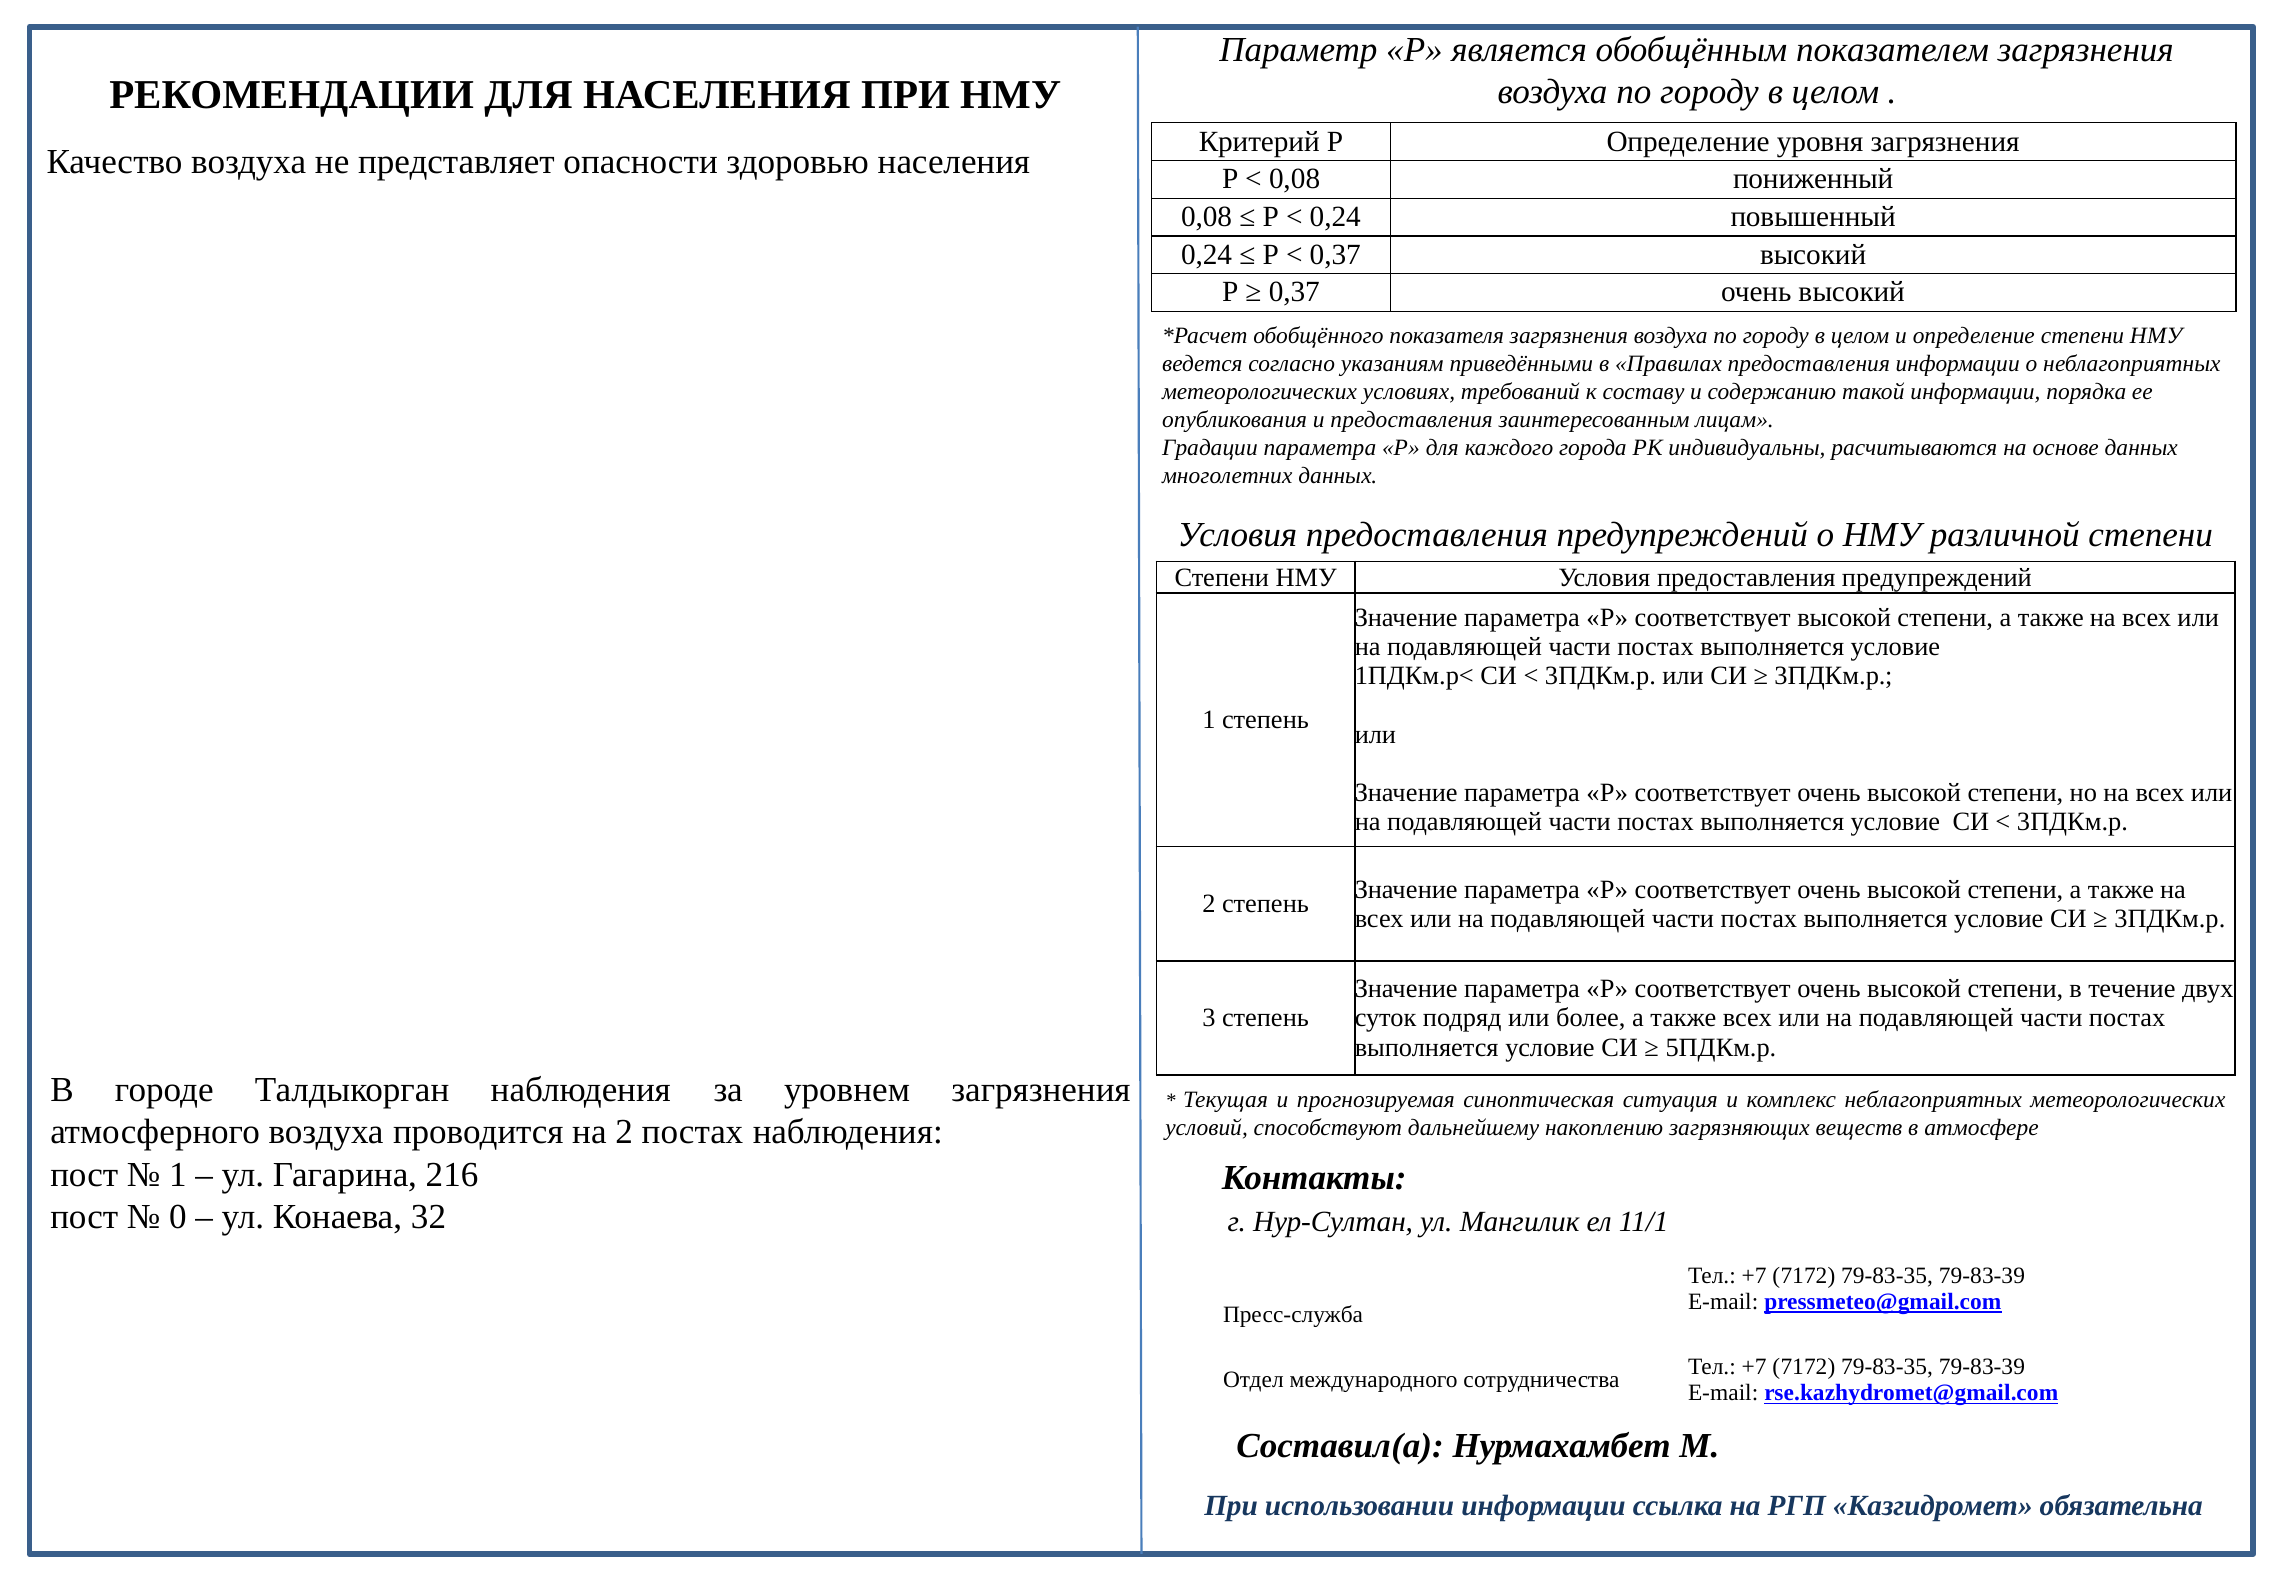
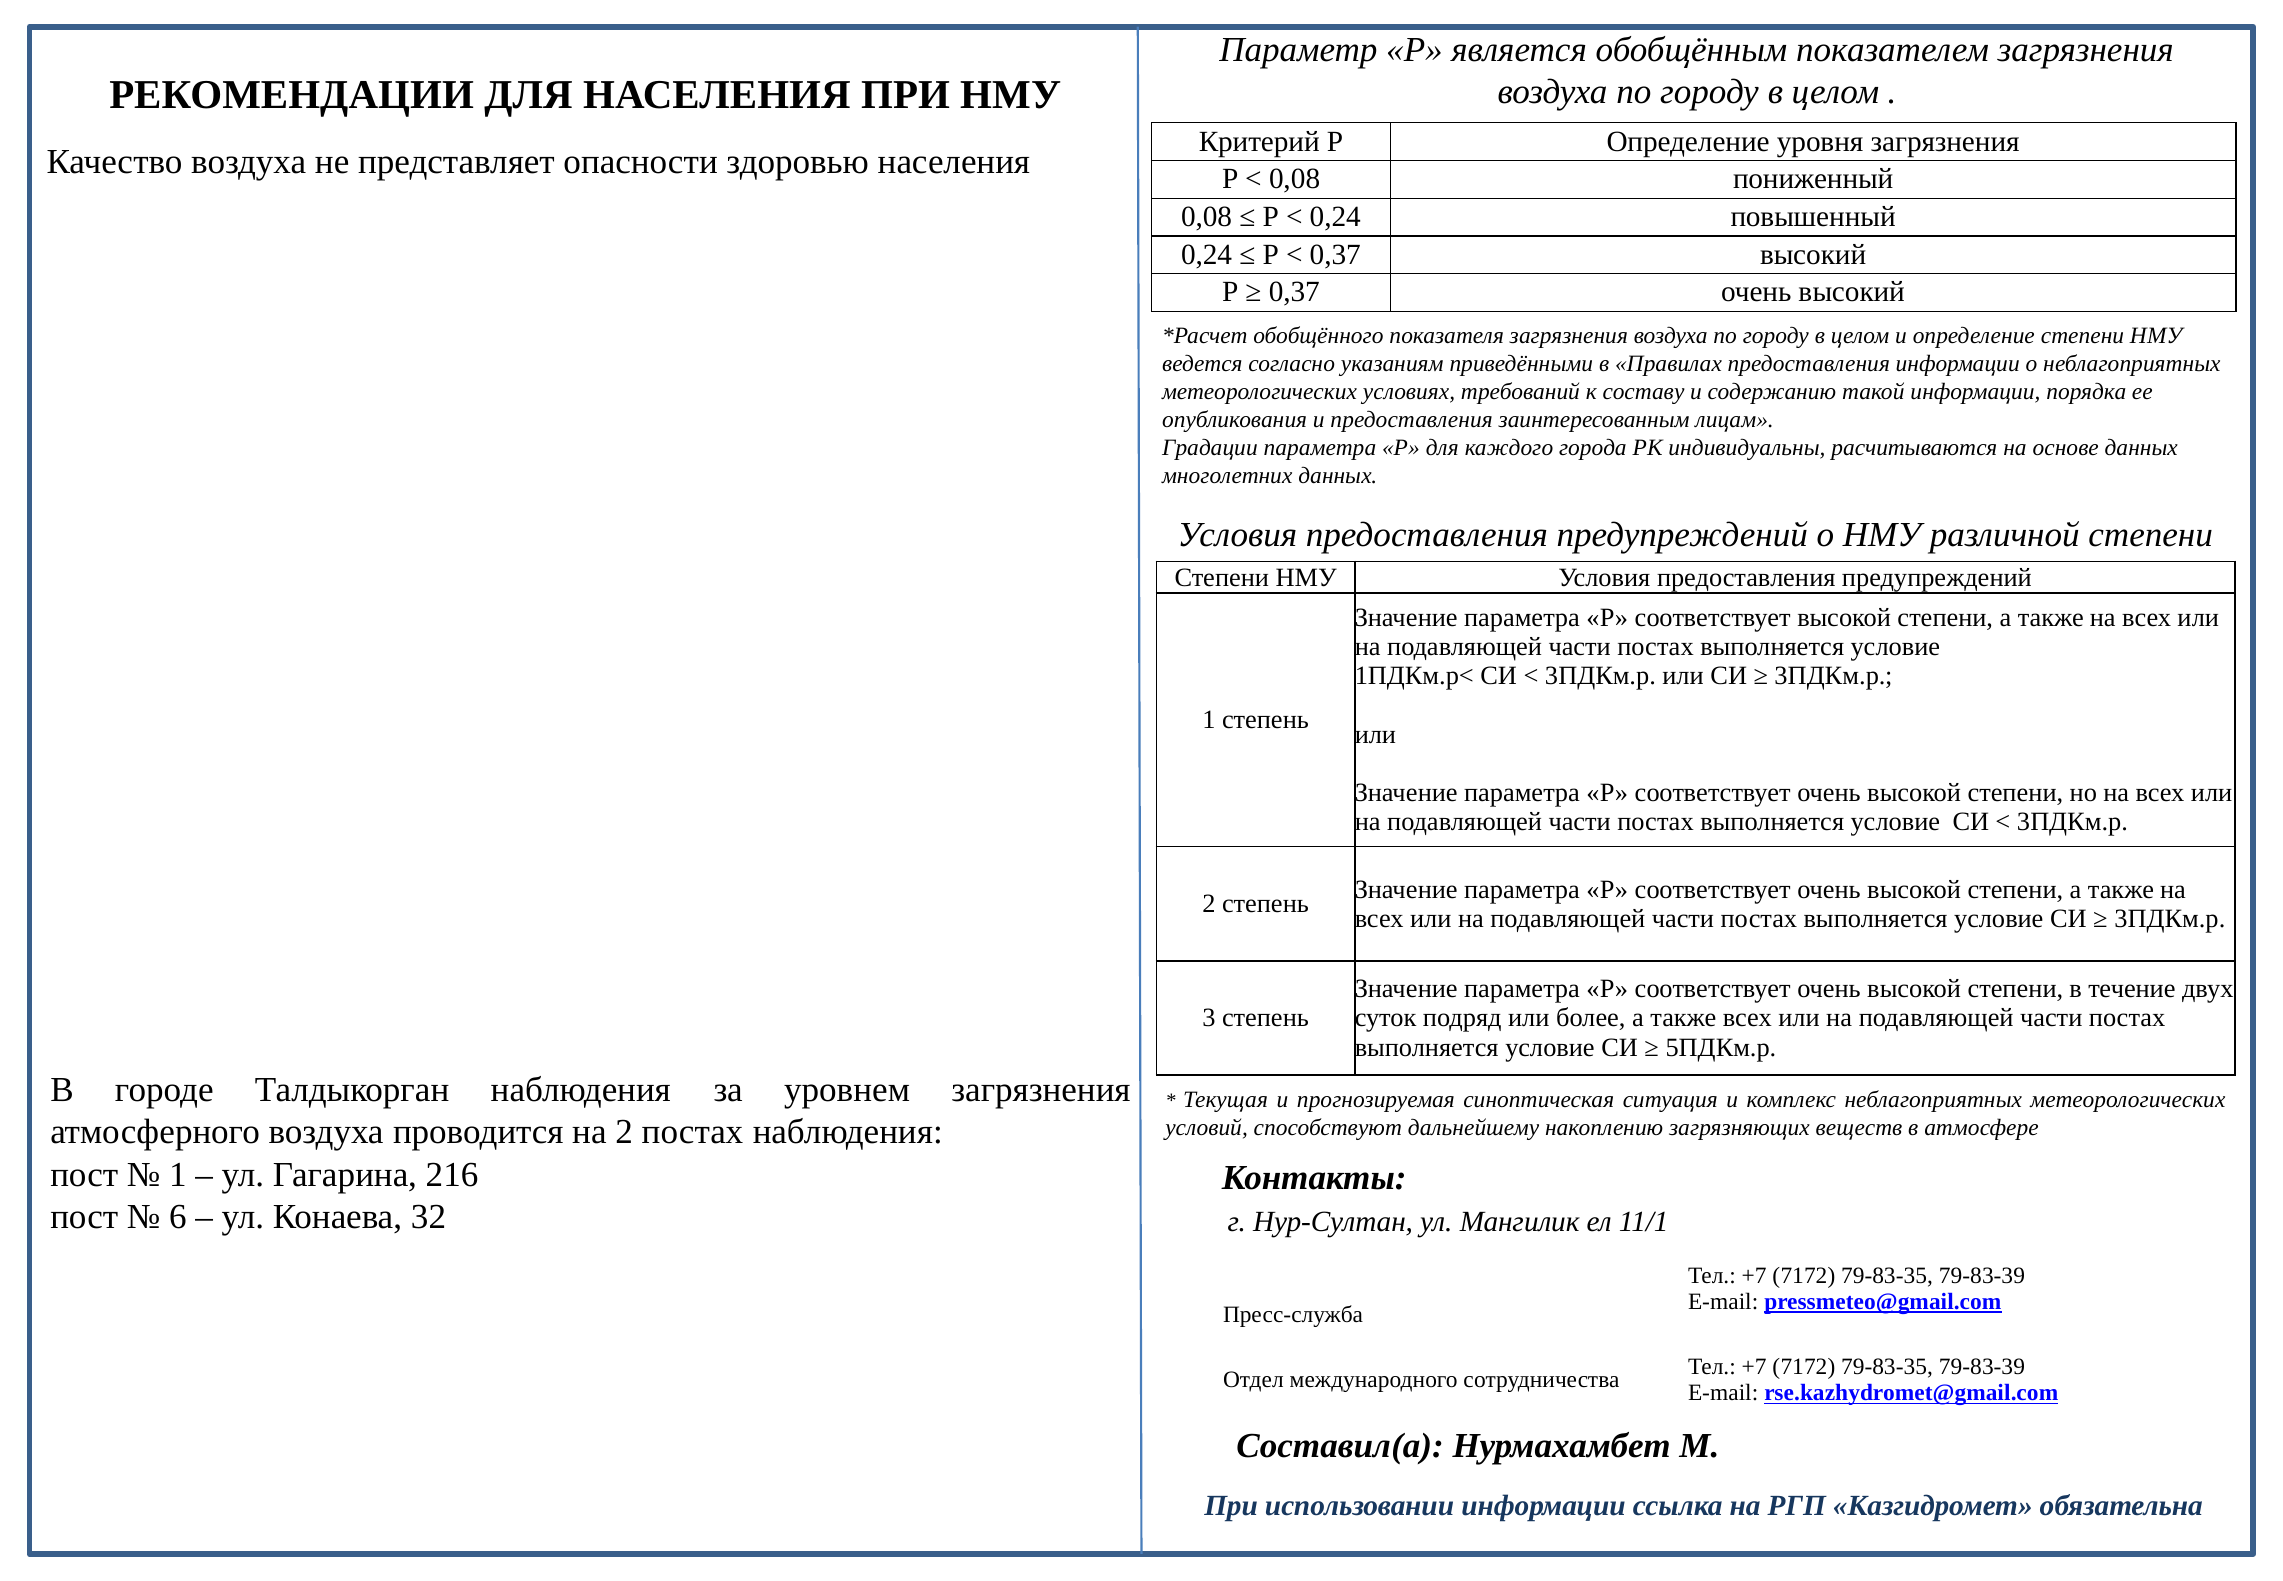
0: 0 -> 6
